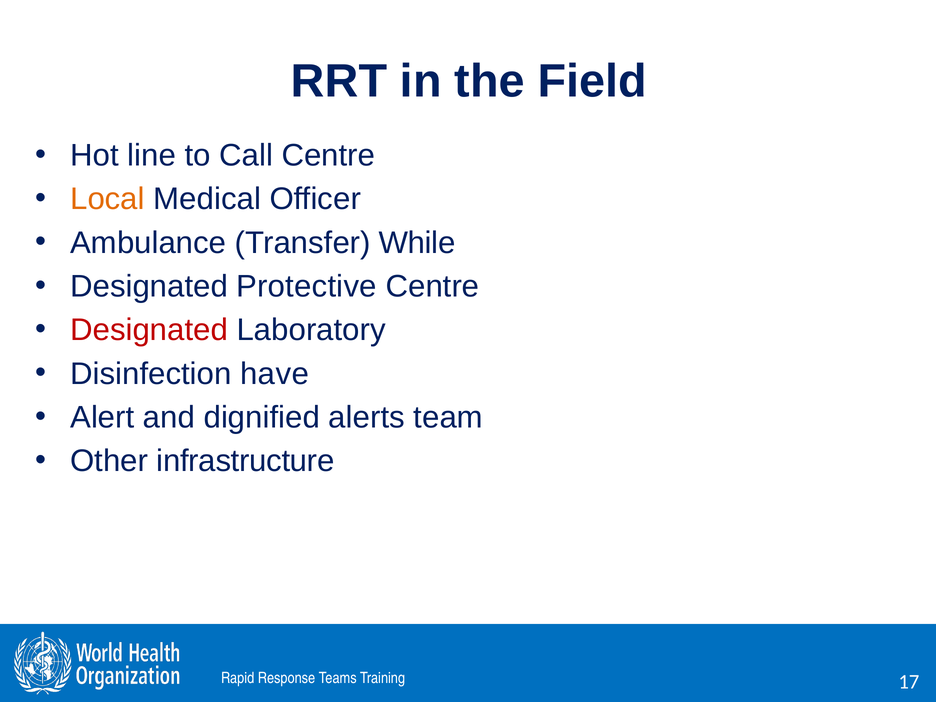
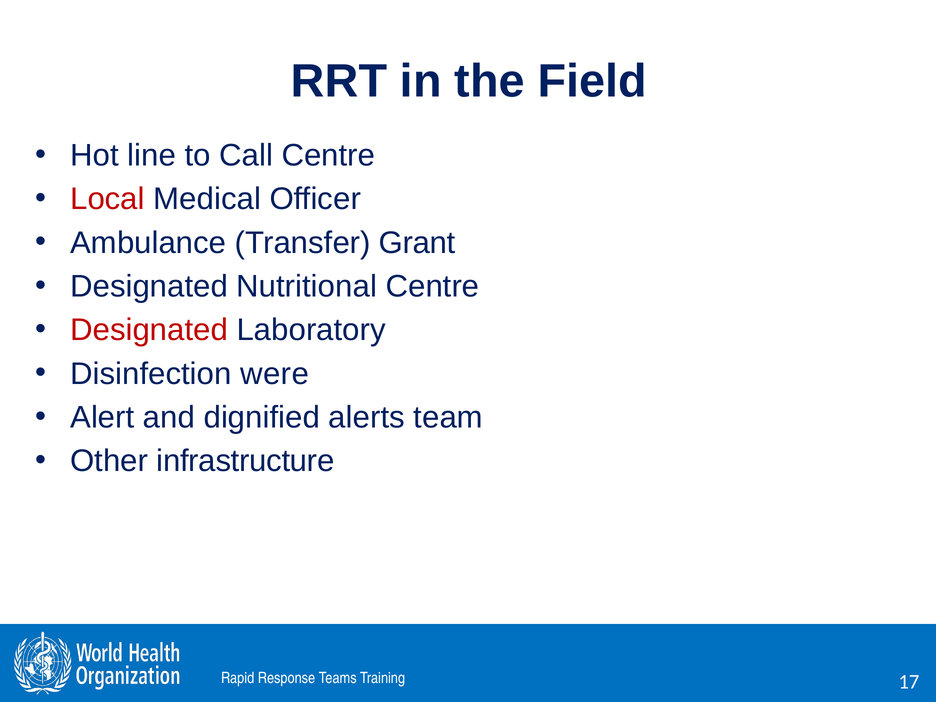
Local colour: orange -> red
While: While -> Grant
Protective: Protective -> Nutritional
have: have -> were
